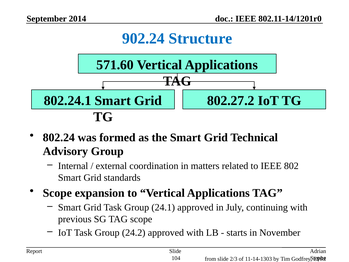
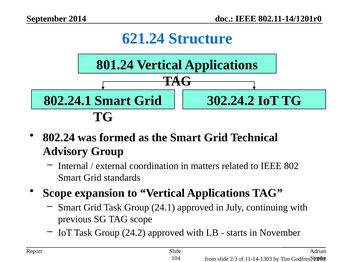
902.24: 902.24 -> 621.24
571.60: 571.60 -> 801.24
802.27.2: 802.27.2 -> 302.24.2
